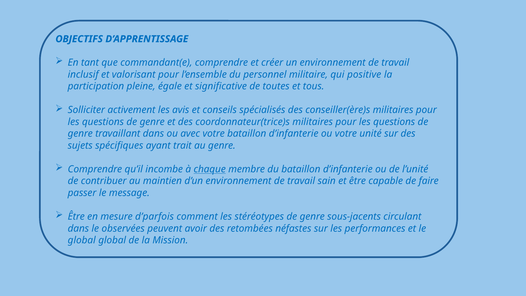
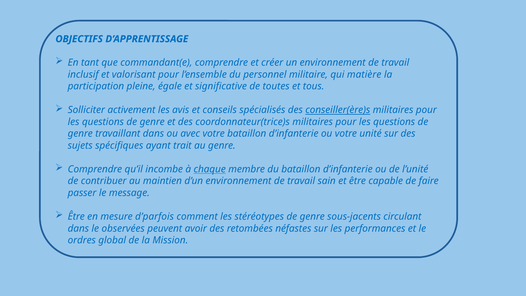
positive: positive -> matière
conseiller(ère)s underline: none -> present
global at (82, 240): global -> ordres
